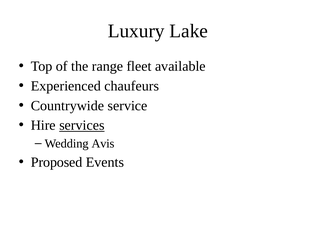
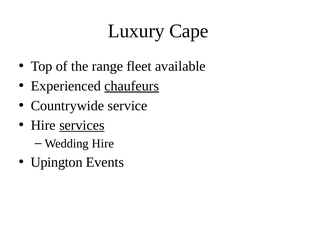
Lake: Lake -> Cape
chaufeurs underline: none -> present
Wedding Avis: Avis -> Hire
Proposed: Proposed -> Upington
